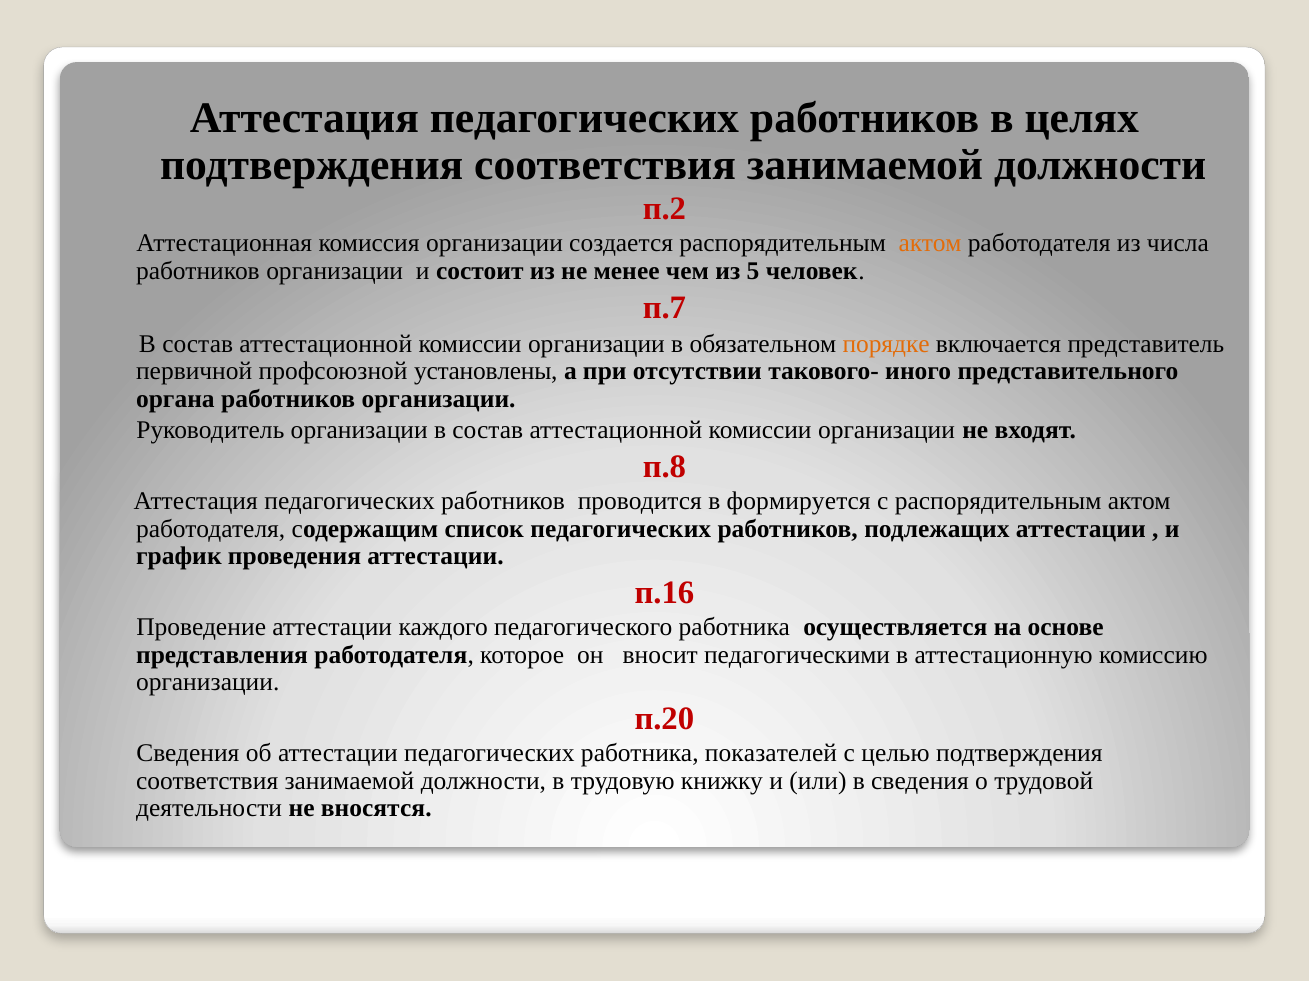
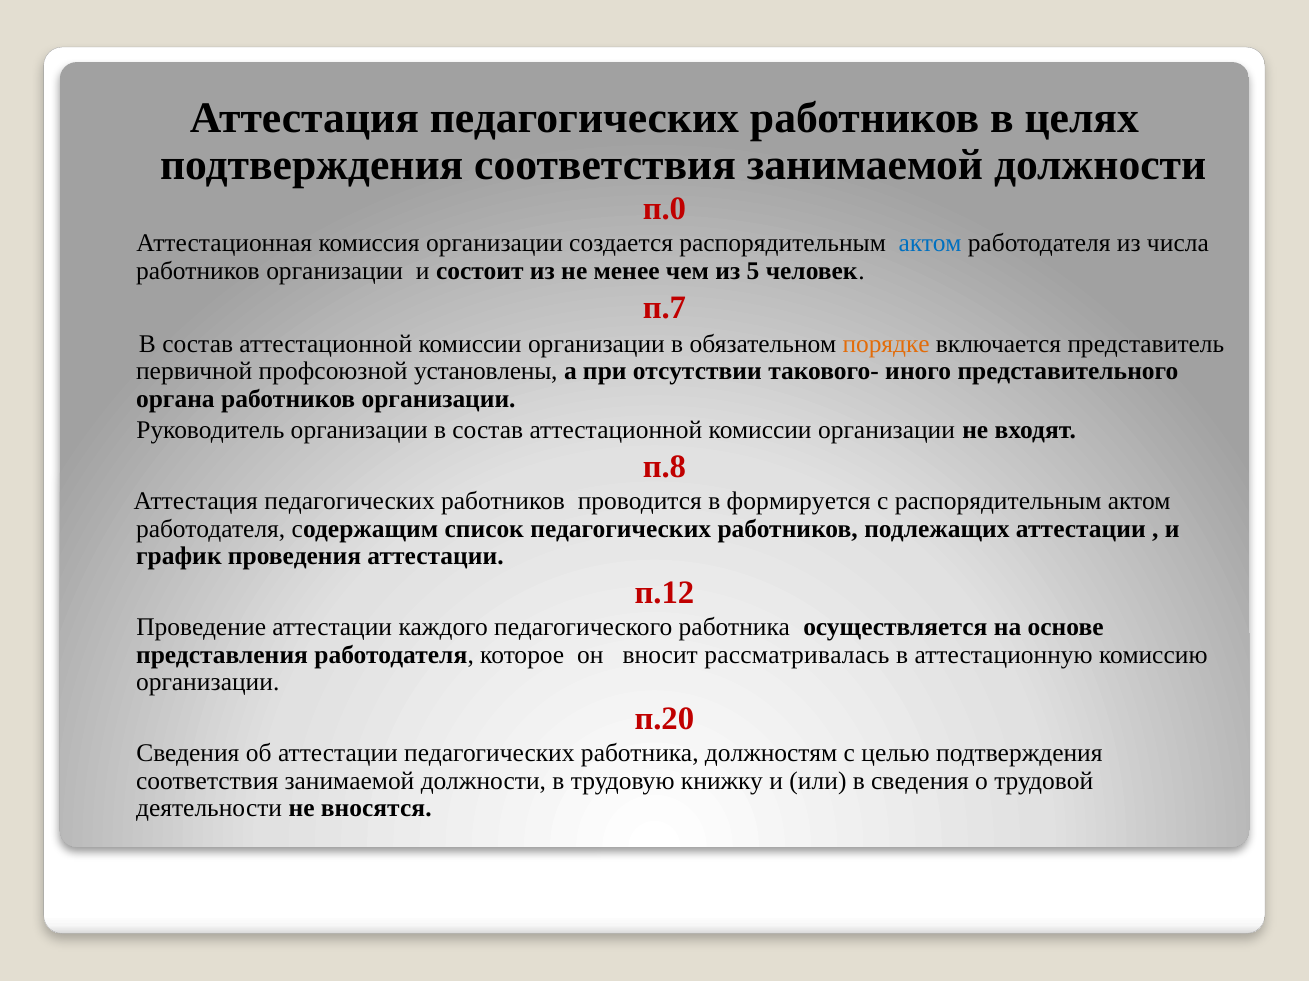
п.2: п.2 -> п.0
актом at (930, 244) colour: orange -> blue
п.16: п.16 -> п.12
педагогическими: педагогическими -> рассматривалась
показателей: показателей -> должностям
